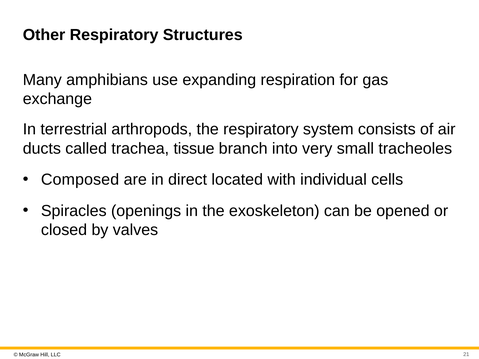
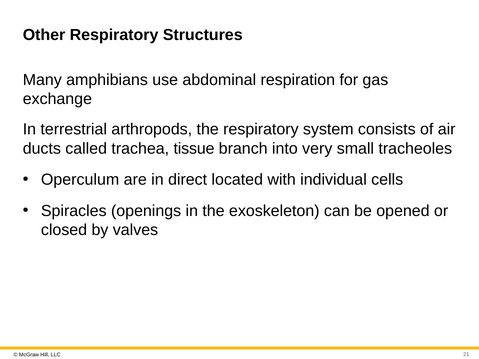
expanding: expanding -> abdominal
Composed: Composed -> Operculum
